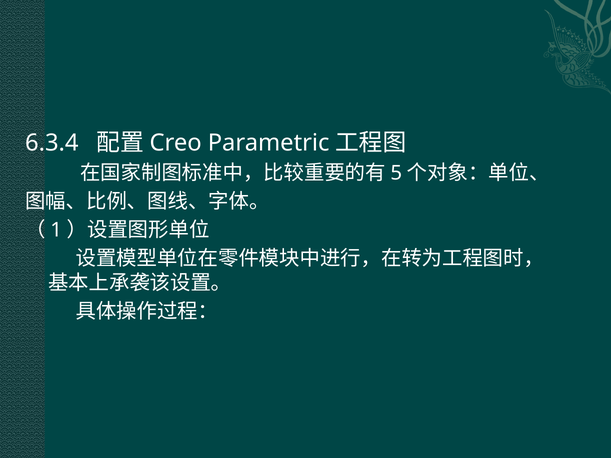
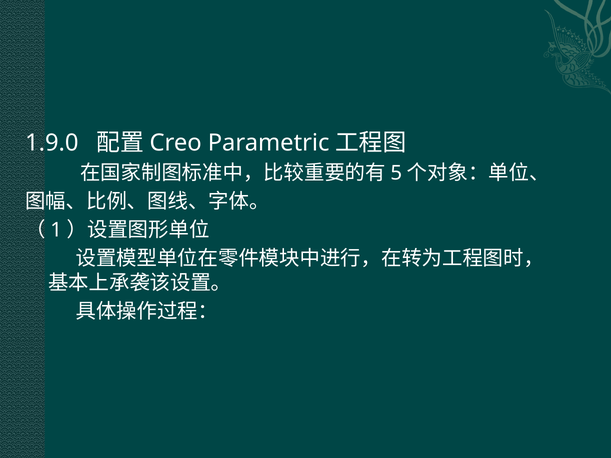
6.3.4: 6.3.4 -> 1.9.0
